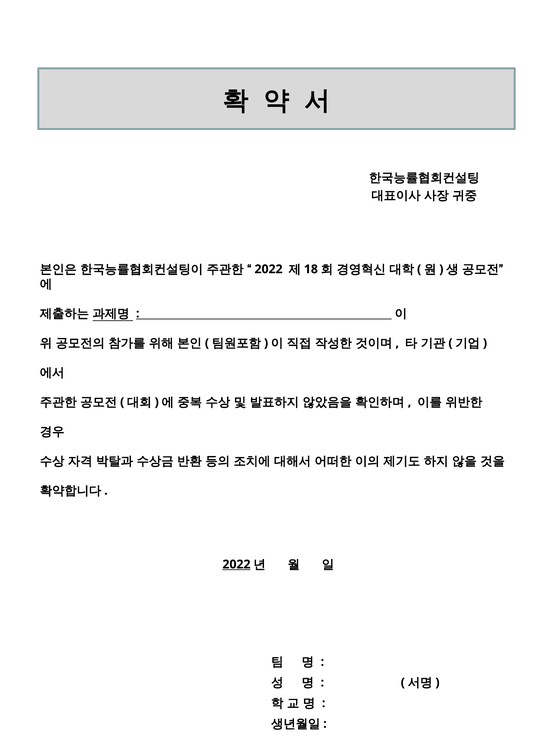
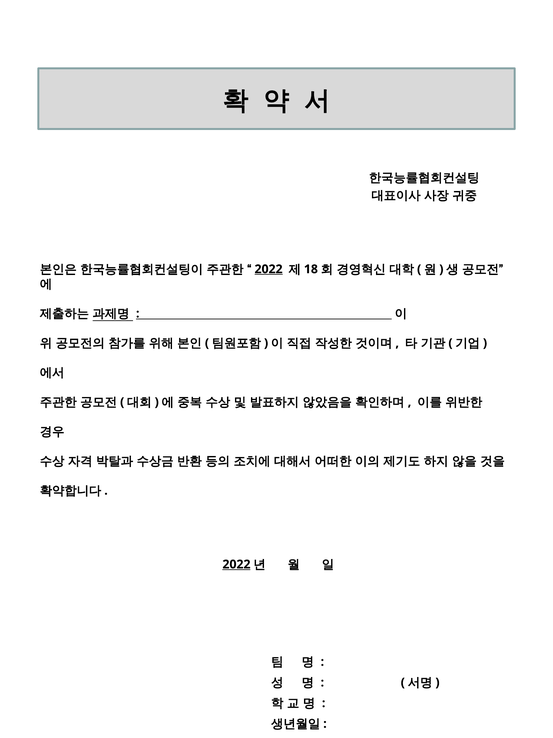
2022 at (269, 269) underline: none -> present
